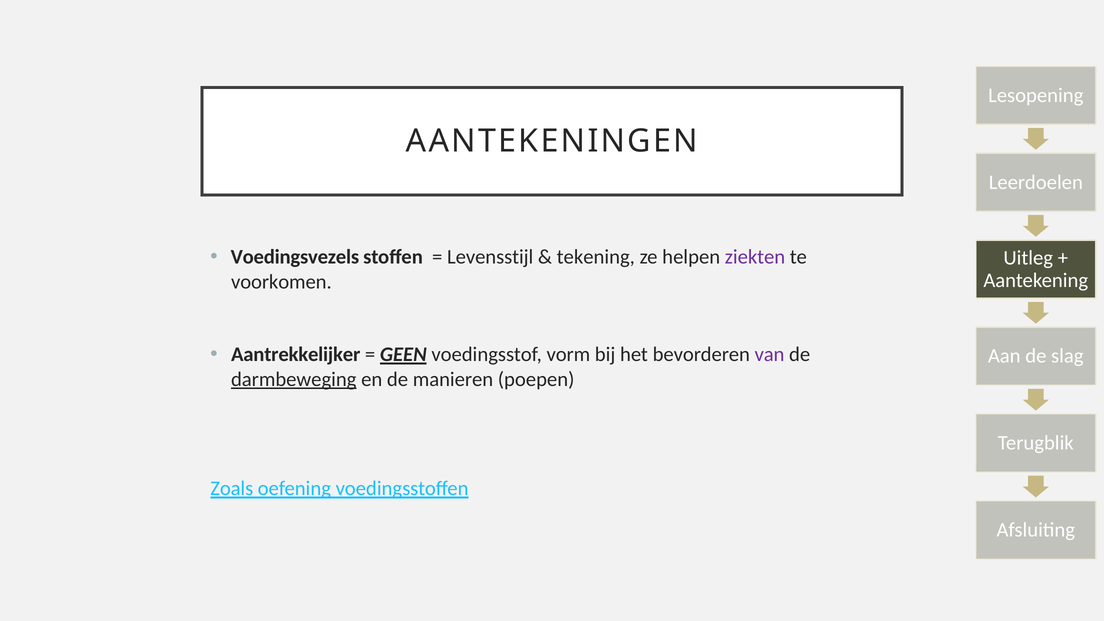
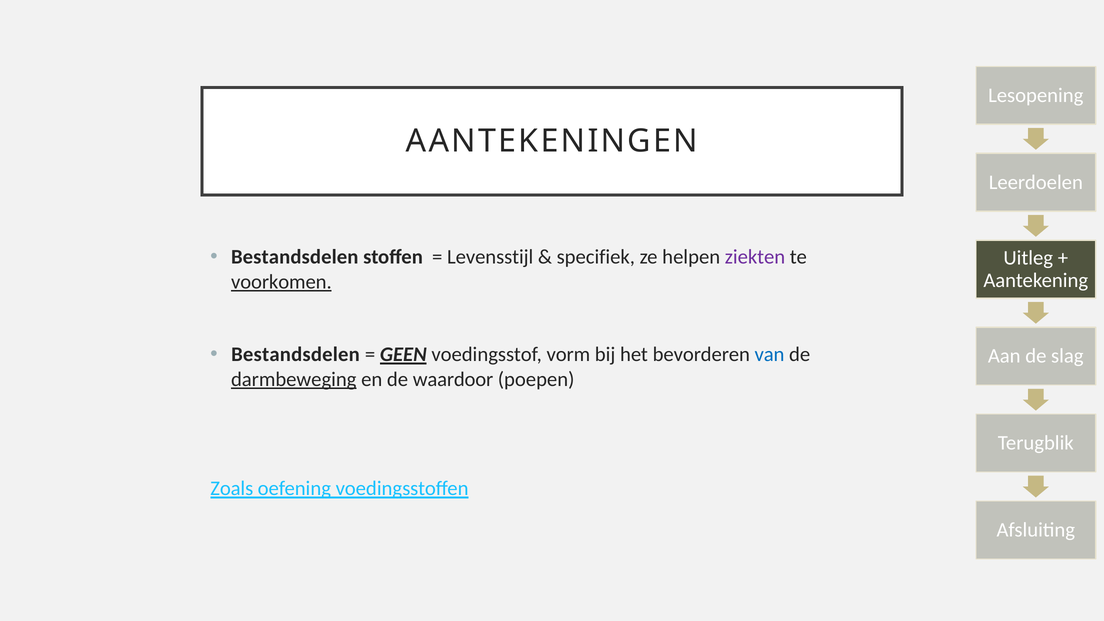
Voedingsvezels at (295, 257): Voedingsvezels -> Bestandsdelen
tekening: tekening -> specifiek
voorkomen underline: none -> present
Aantrekkelijker at (296, 354): Aantrekkelijker -> Bestandsdelen
van colour: purple -> blue
manieren: manieren -> waardoor
